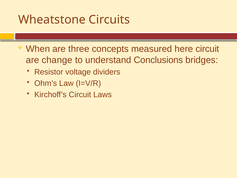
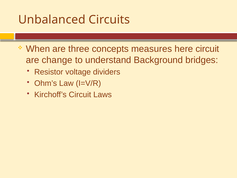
Wheatstone: Wheatstone -> Unbalanced
measured: measured -> measures
Conclusions: Conclusions -> Background
